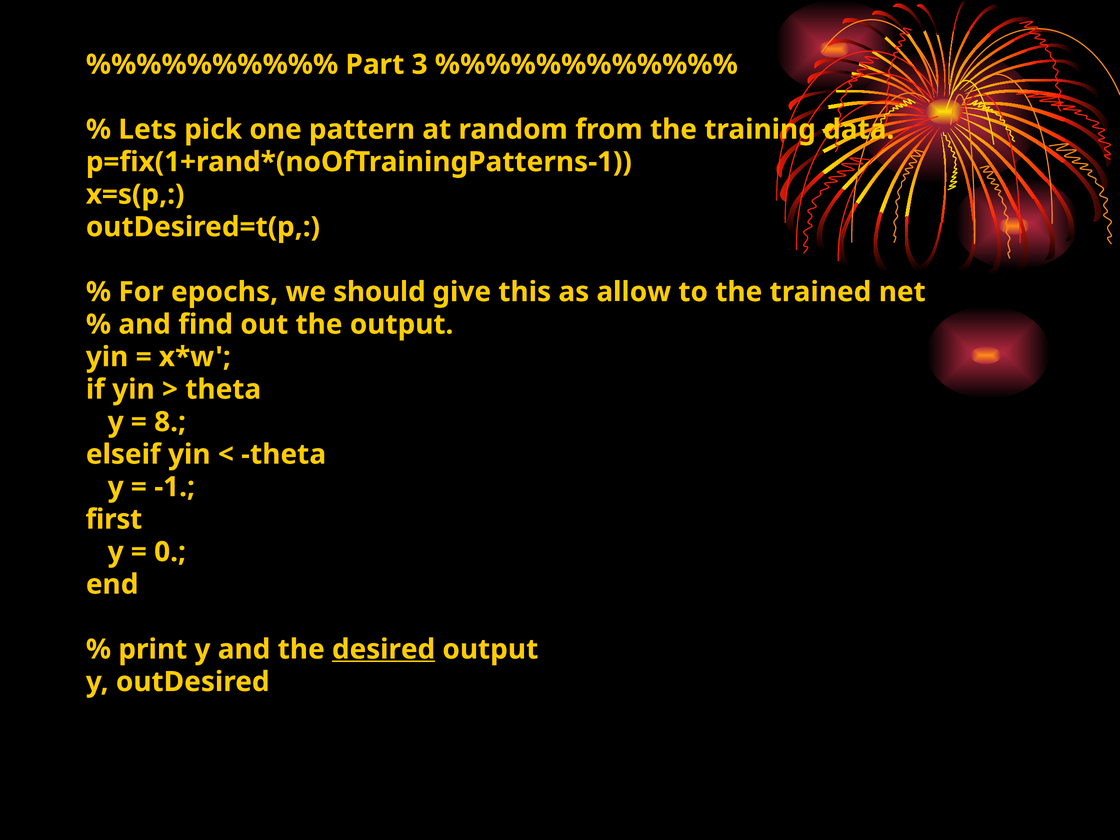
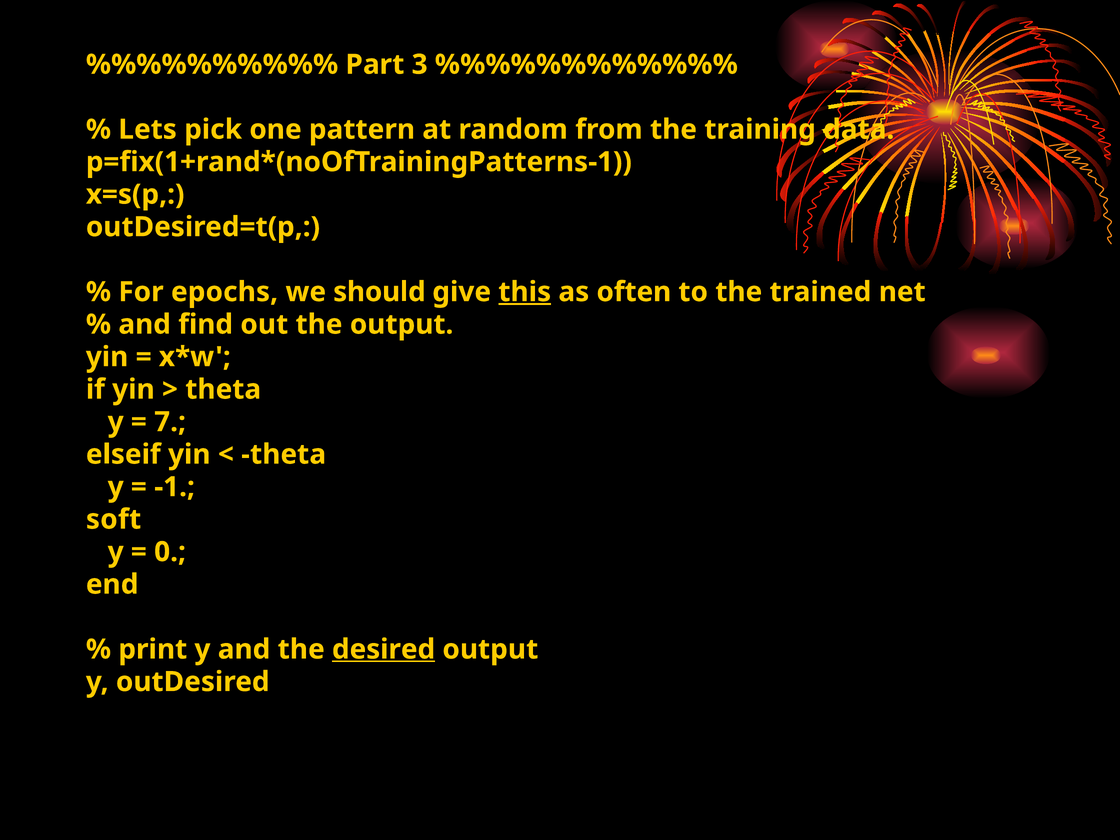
this underline: none -> present
allow: allow -> often
8: 8 -> 7
first: first -> soft
